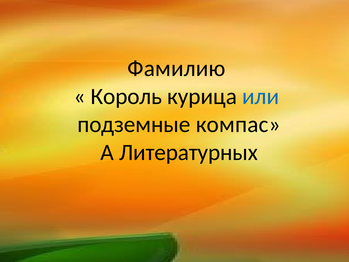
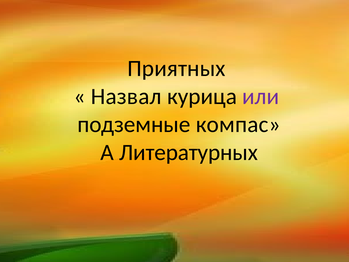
Фамилию: Фамилию -> Приятных
Король: Король -> Назвал
или colour: blue -> purple
